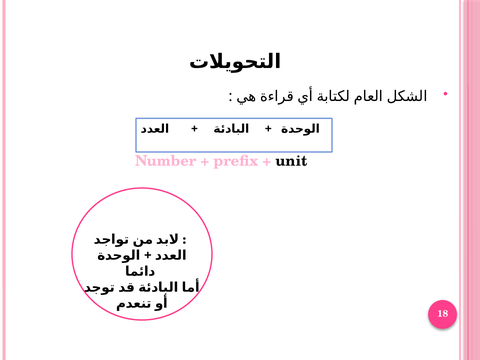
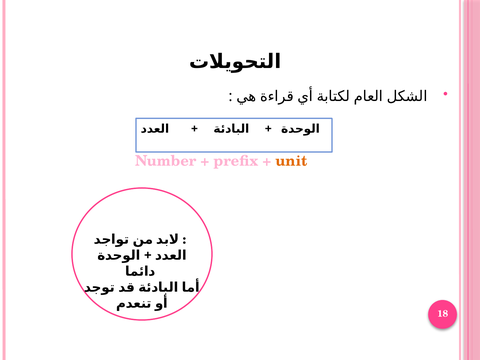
unit colour: black -> orange
